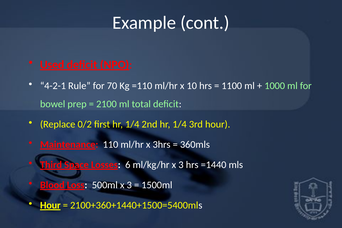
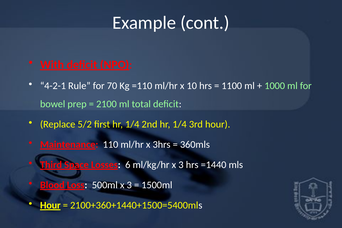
Used: Used -> With
0/2: 0/2 -> 5/2
